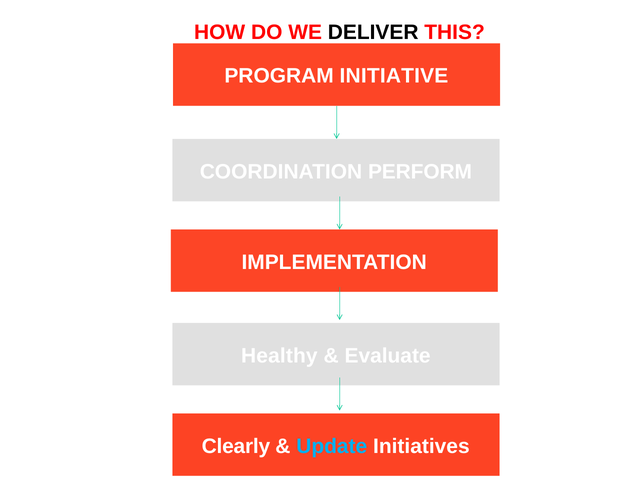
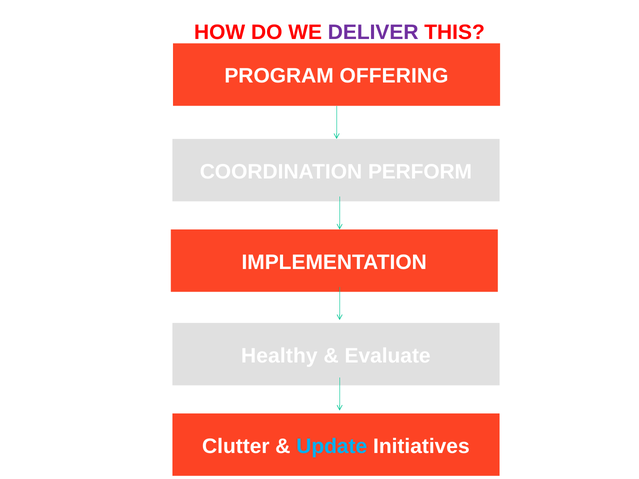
DELIVER colour: black -> purple
INITIATIVE: INITIATIVE -> OFFERING
Clearly: Clearly -> Clutter
